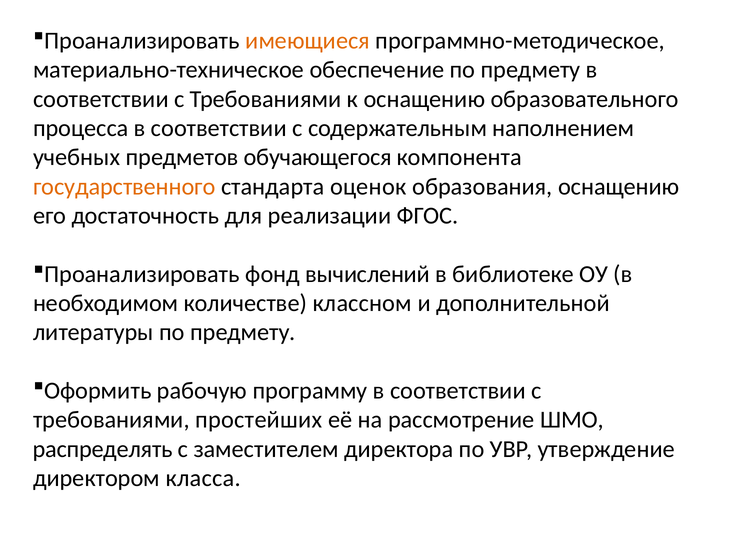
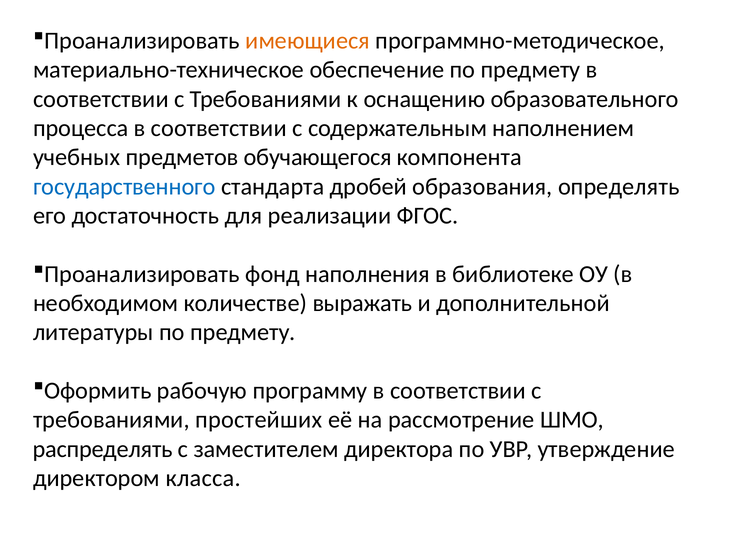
государственного colour: orange -> blue
оценок: оценок -> дробей
образования оснащению: оснащению -> определять
вычислений: вычислений -> наполнения
классном: классном -> выражать
